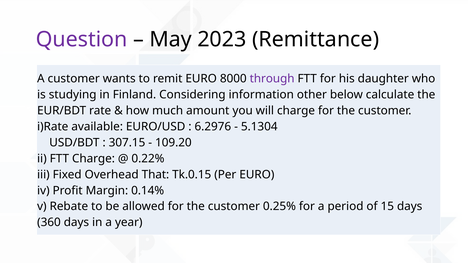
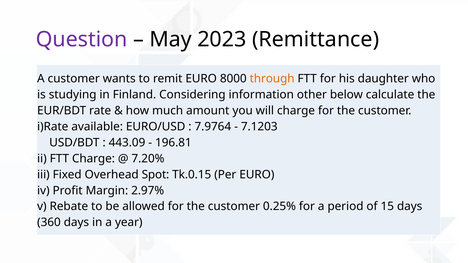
through colour: purple -> orange
6.2976: 6.2976 -> 7.9764
5.1304: 5.1304 -> 7.1203
307.15: 307.15 -> 443.09
109.20: 109.20 -> 196.81
0.22%: 0.22% -> 7.20%
That: That -> Spot
0.14%: 0.14% -> 2.97%
